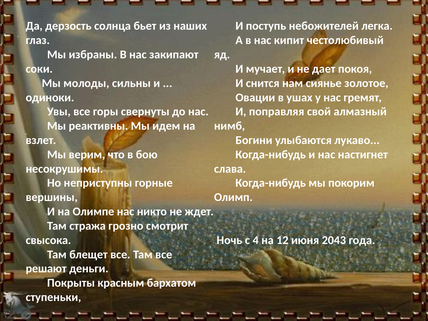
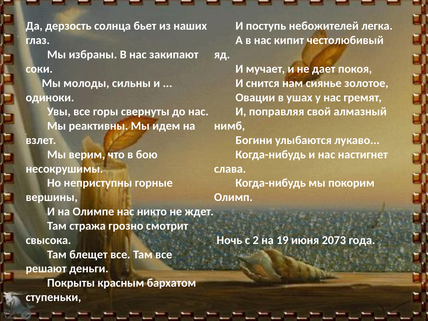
4: 4 -> 2
12: 12 -> 19
2043: 2043 -> 2073
